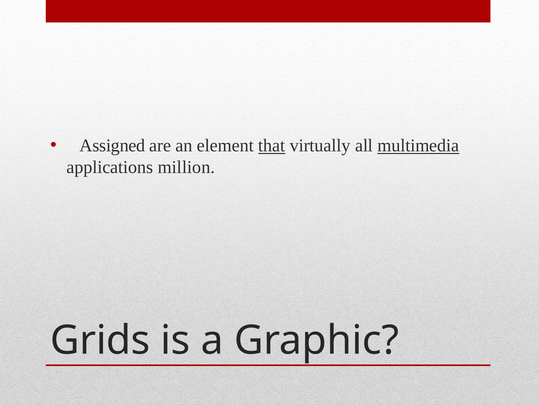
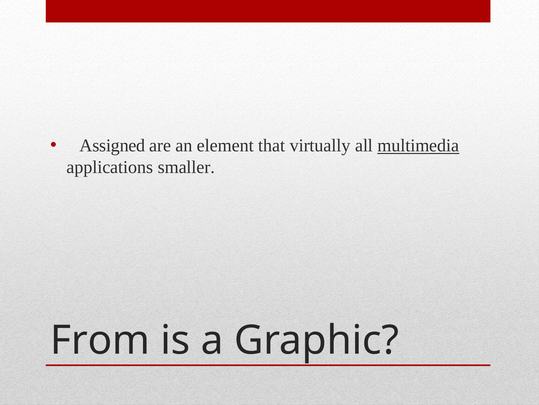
that underline: present -> none
million: million -> smaller
Grids: Grids -> From
